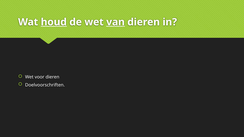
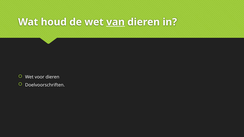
houd underline: present -> none
